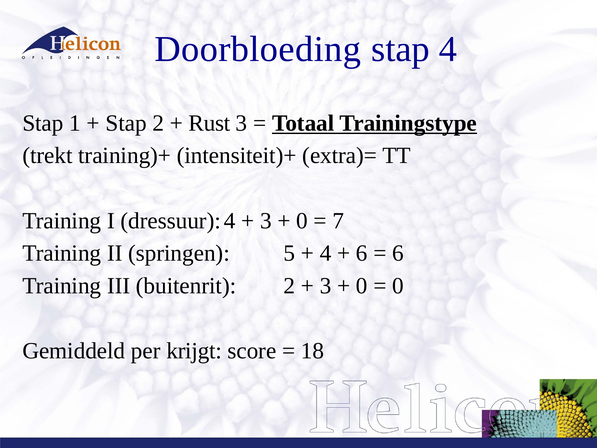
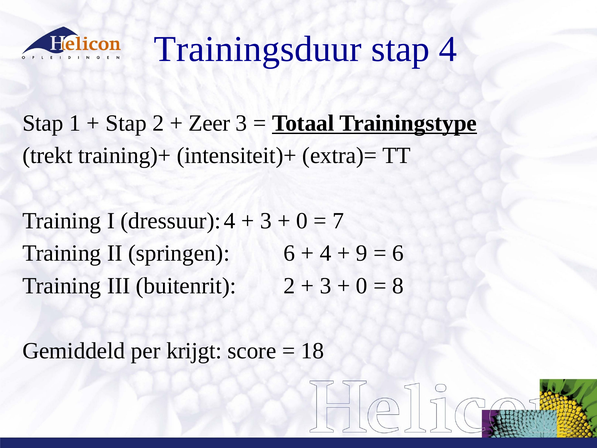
Doorbloeding: Doorbloeding -> Trainingsduur
Rust: Rust -> Zeer
springen 5: 5 -> 6
6 at (362, 253): 6 -> 9
0 at (398, 286): 0 -> 8
